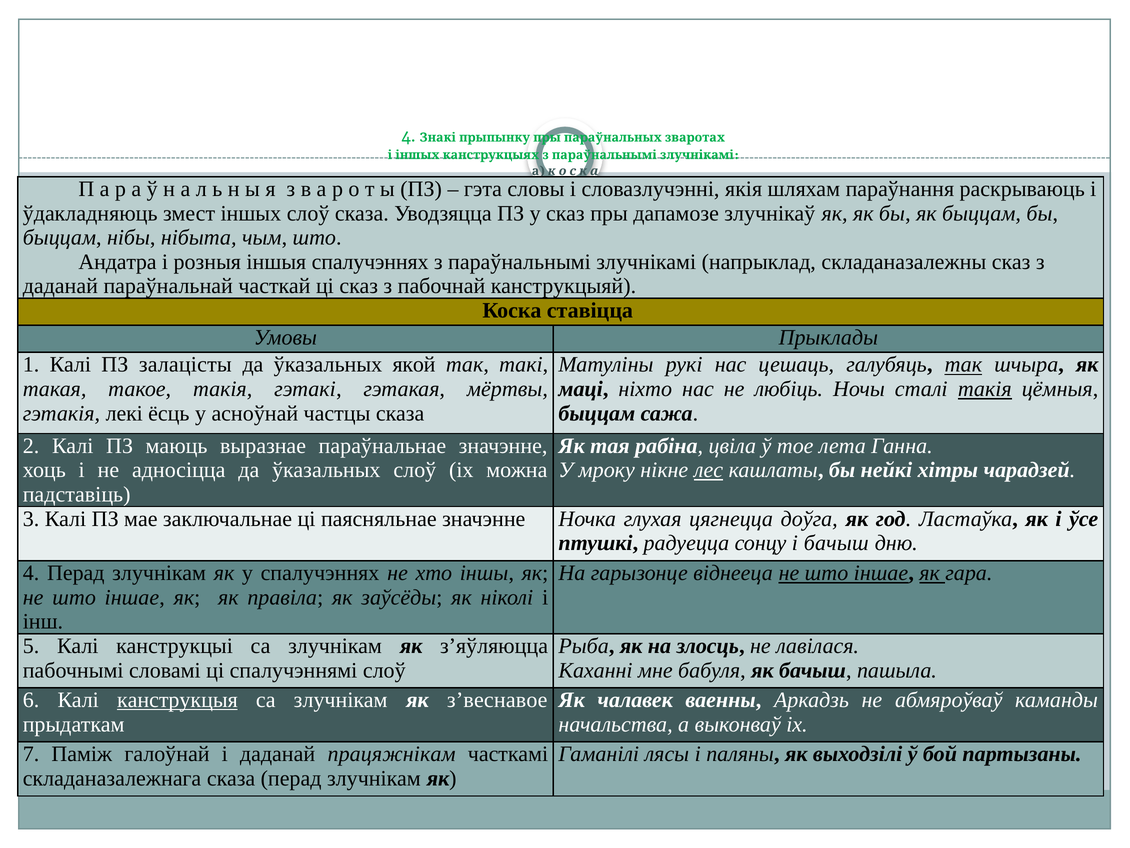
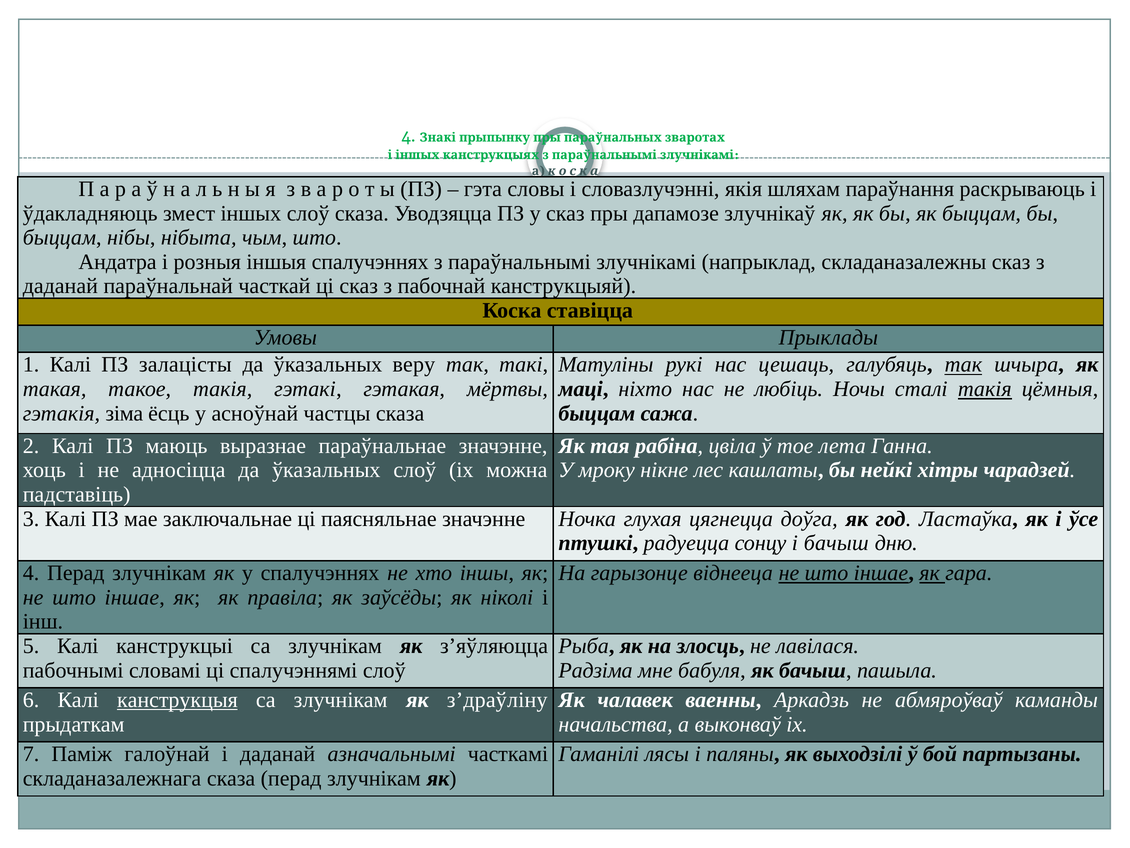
якой: якой -> веру
лекі: лекі -> зіма
лес underline: present -> none
Каханнi: Каханнi -> Радзіма
з’веснавое: з’веснавое -> з’драўліну
працяжнікам: працяжнікам -> азначальнымі
